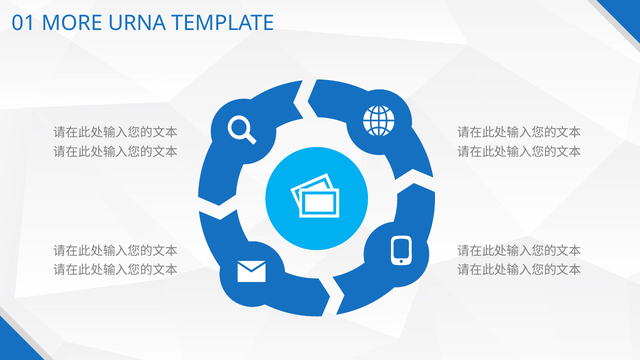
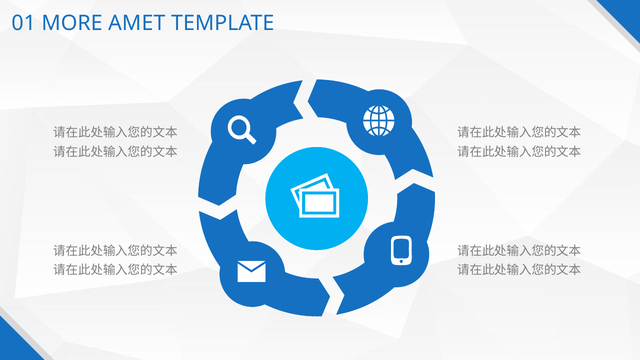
URNA: URNA -> AMET
